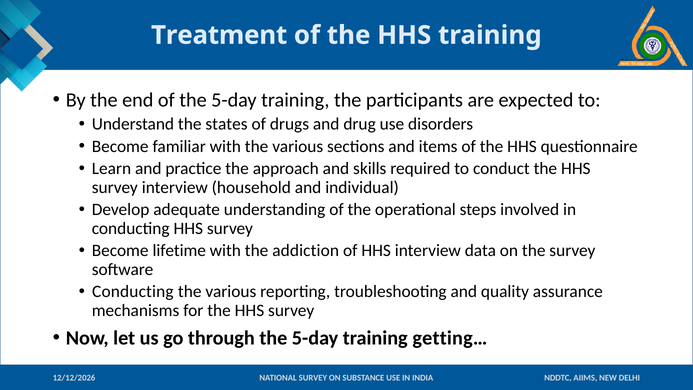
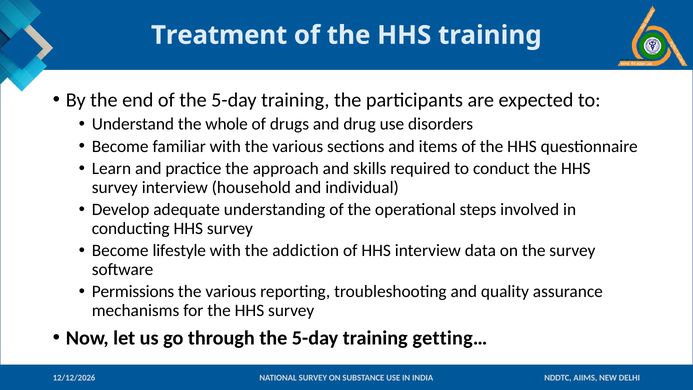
states: states -> whole
lifetime: lifetime -> lifestyle
Conducting at (133, 292): Conducting -> Permissions
